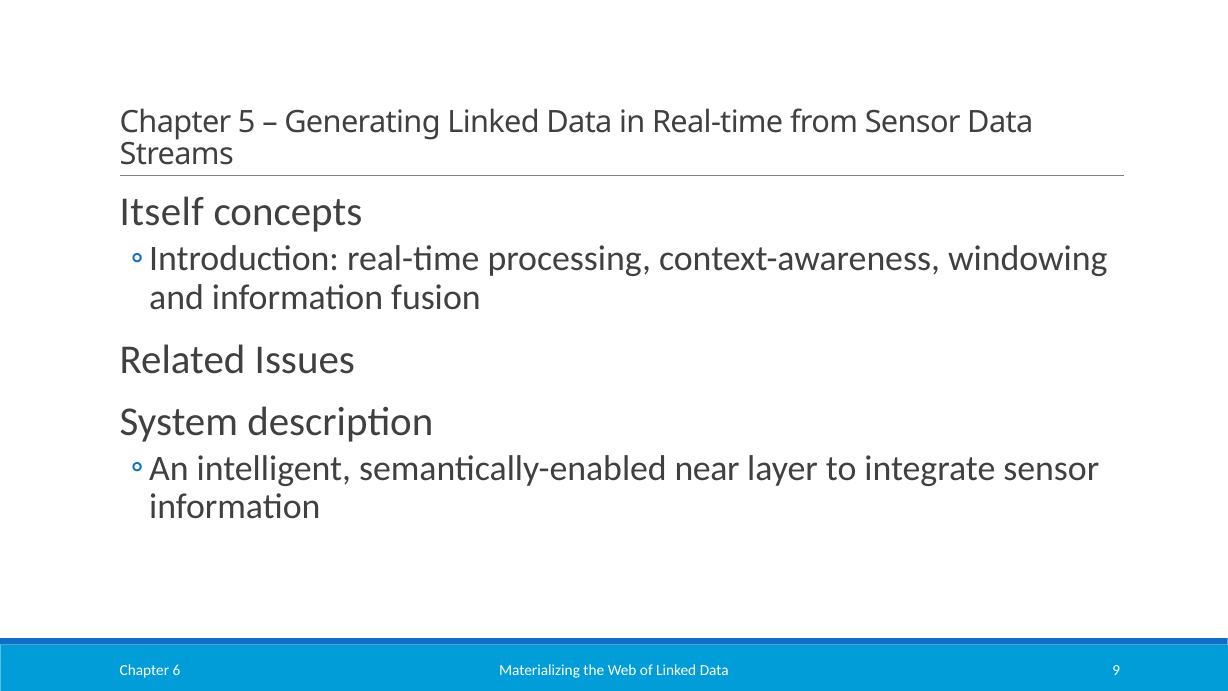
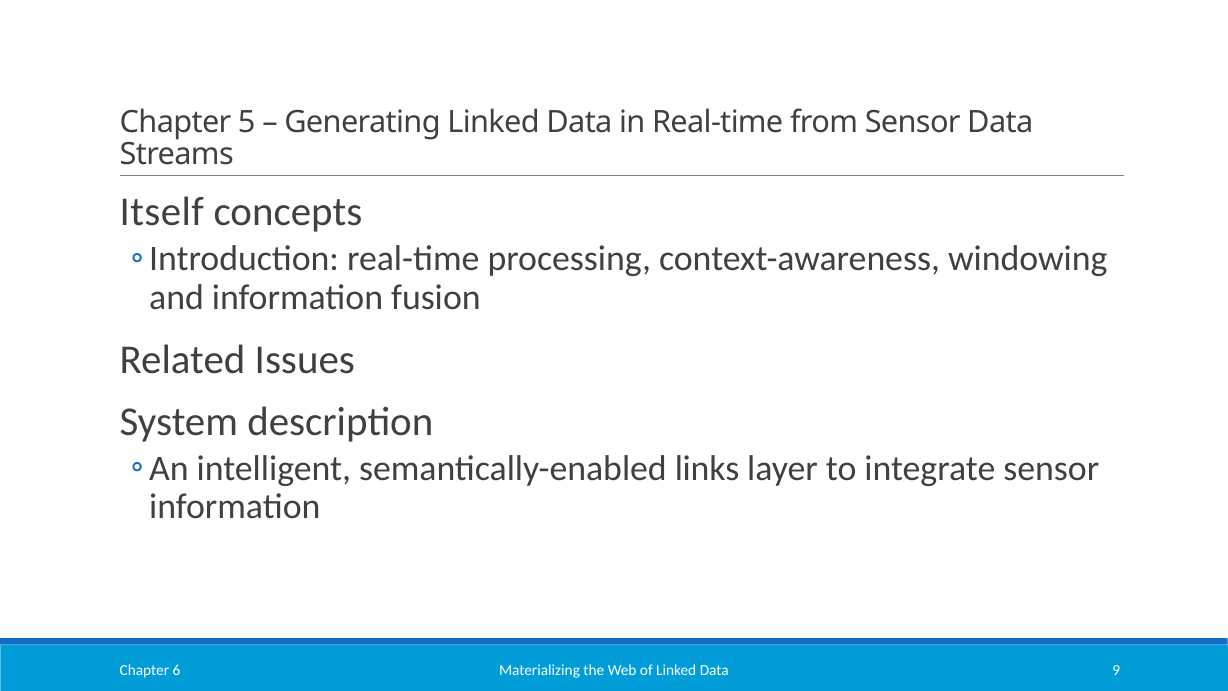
near: near -> links
